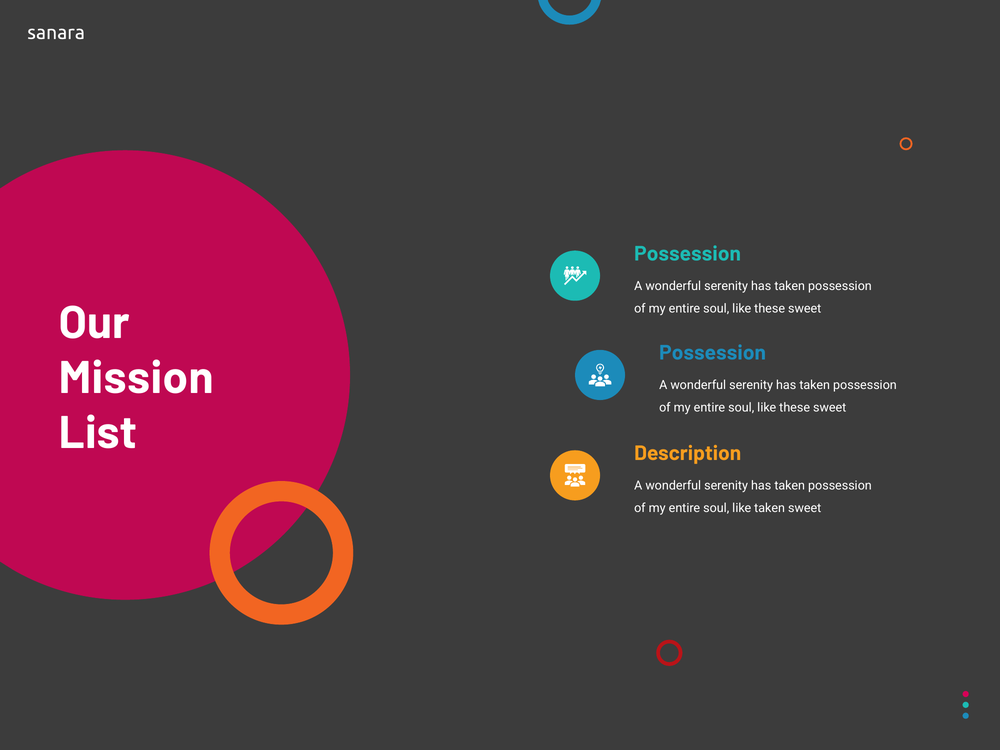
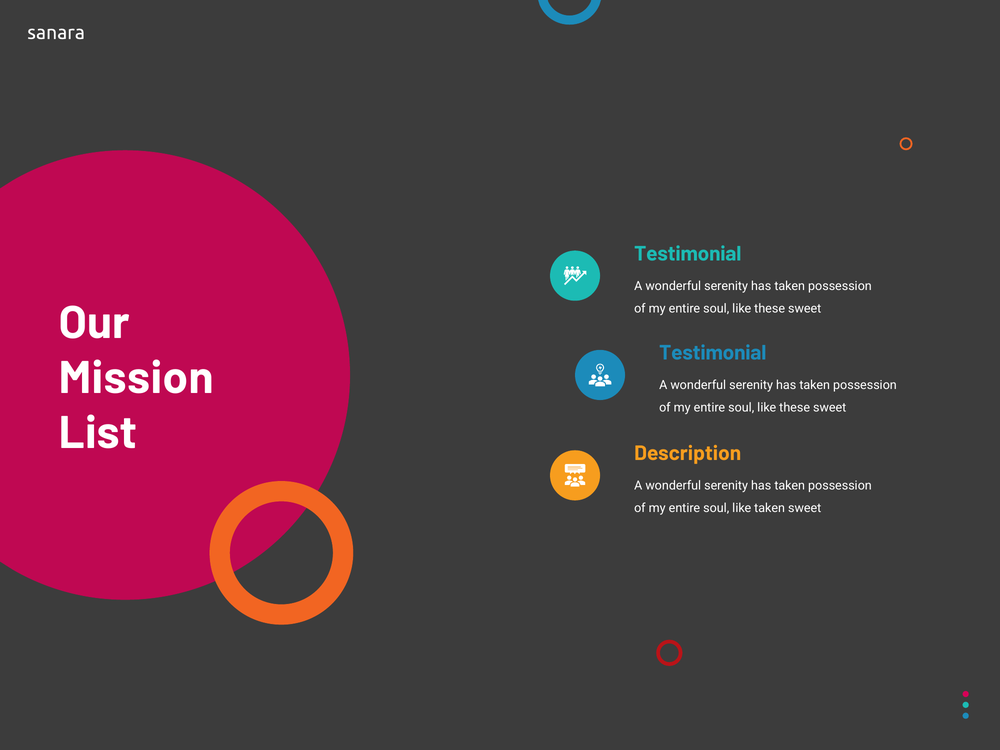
Possession at (688, 254): Possession -> Testimonial
Possession at (713, 353): Possession -> Testimonial
